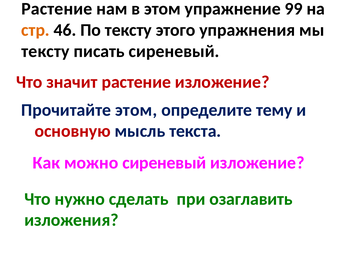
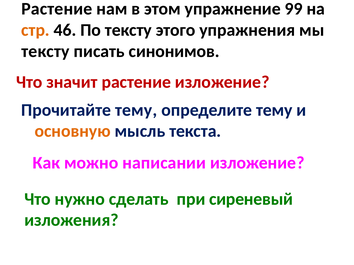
писать сиреневый: сиреневый -> синонимов
Прочитайте этом: этом -> тему
основную colour: red -> orange
можно сиреневый: сиреневый -> написании
озаглавить: озаглавить -> сиреневый
